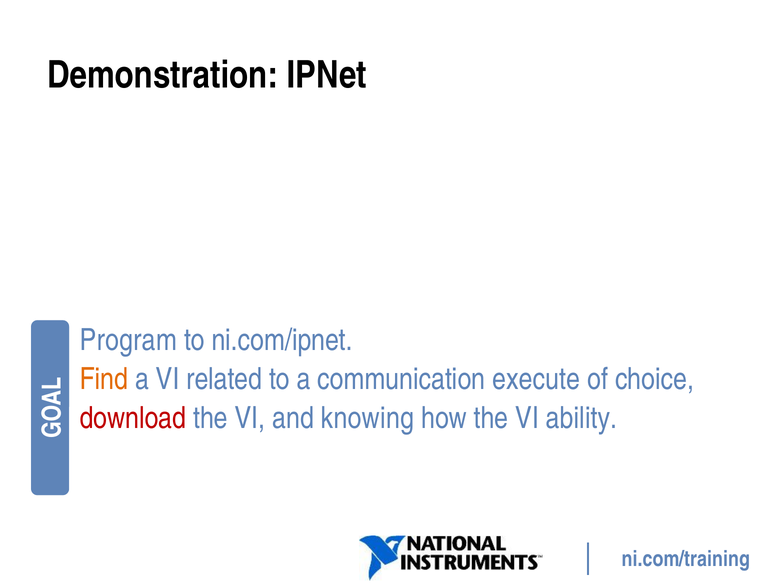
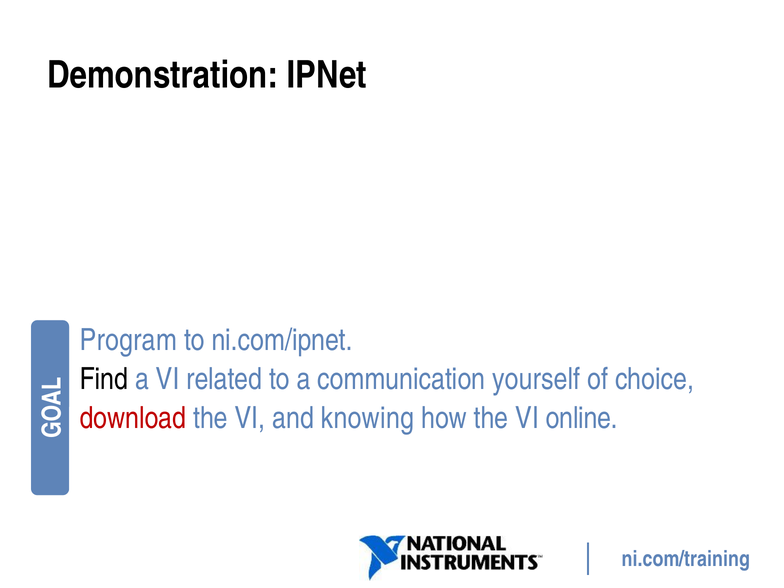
Find colour: orange -> black
execute: execute -> yourself
ability: ability -> online
